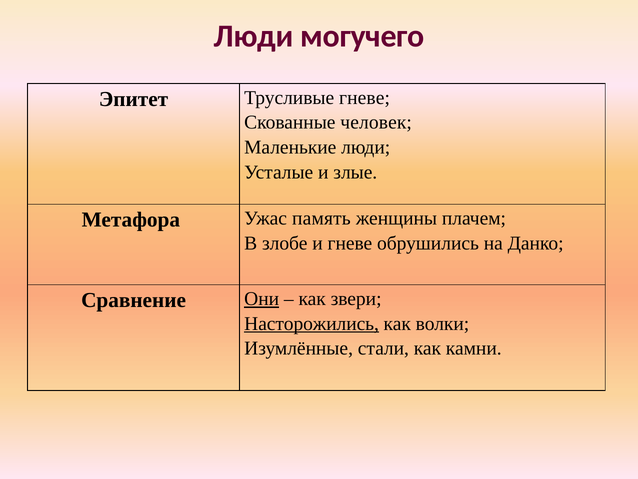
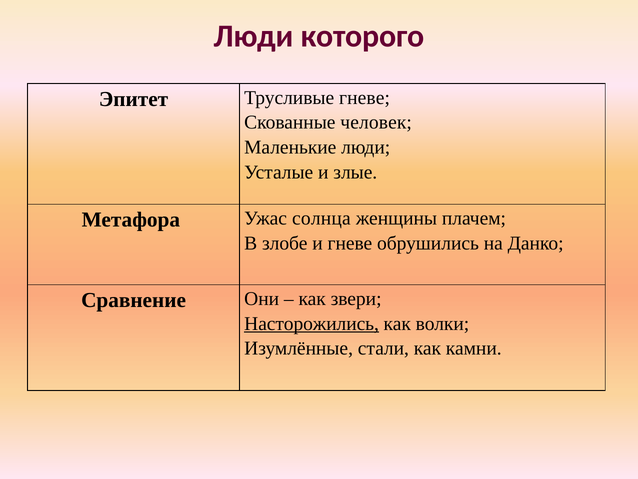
могучего: могучего -> которого
память: память -> солнца
Они underline: present -> none
